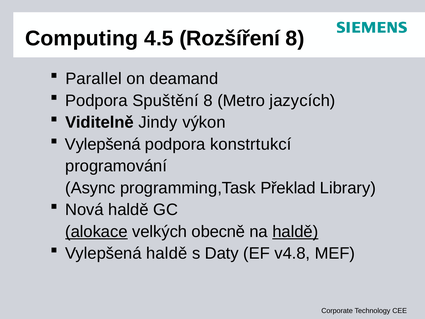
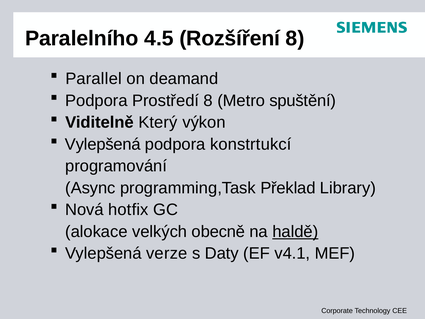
Computing: Computing -> Paralelního
Spuštění: Spuštění -> Prostředí
jazycích: jazycích -> spuštění
Jindy: Jindy -> Který
Nová haldě: haldě -> hotfix
alokace underline: present -> none
Vylepšená haldě: haldě -> verze
v4.8: v4.8 -> v4.1
